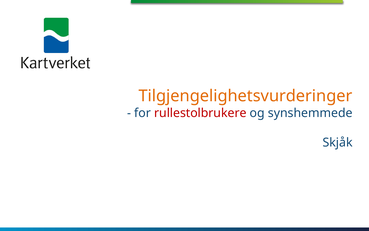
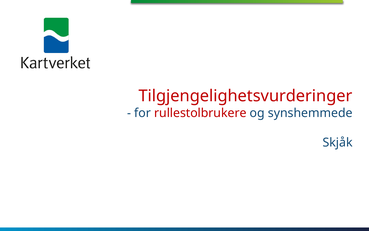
Tilgjengelighetsvurderinger colour: orange -> red
